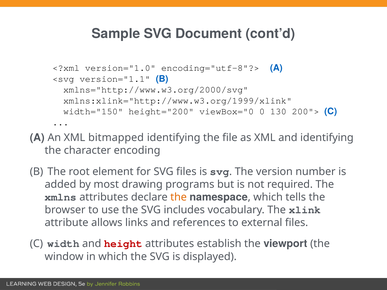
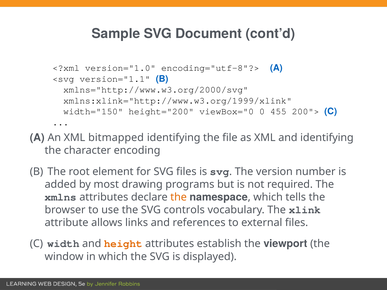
130: 130 -> 455
includes: includes -> controls
height colour: red -> orange
